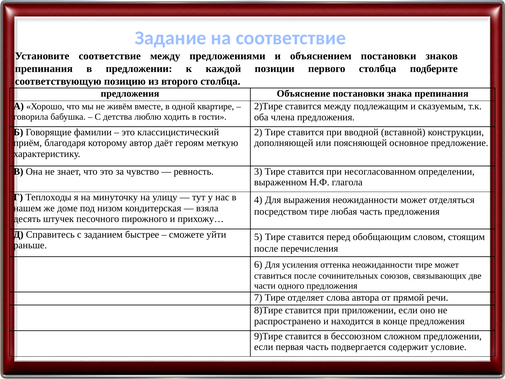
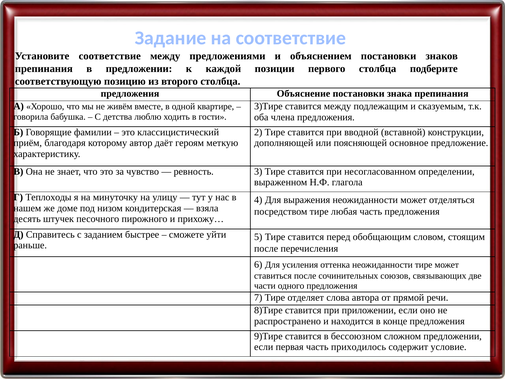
2)Тире: 2)Тире -> 3)Тире
подвергается: подвергается -> приходилось
